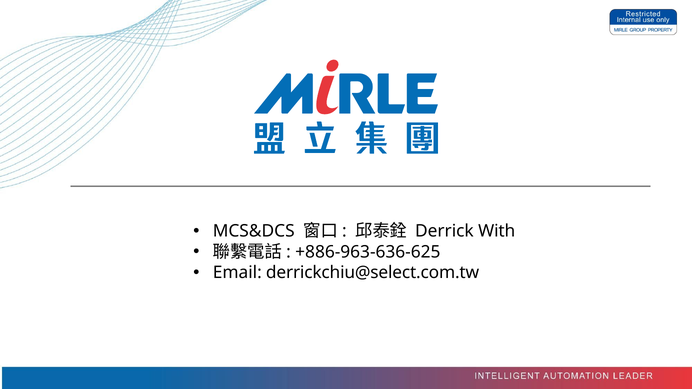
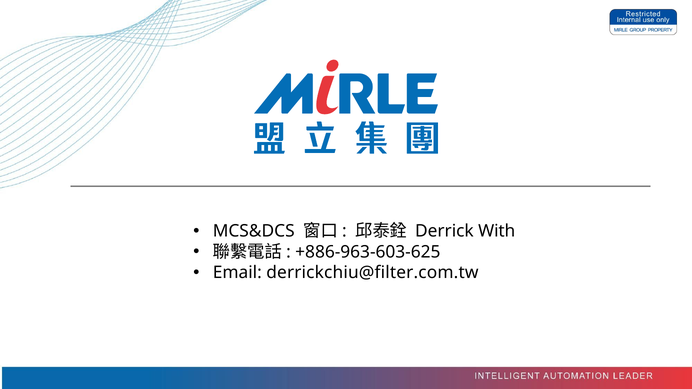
+886-963-636-625: +886-963-636-625 -> +886-963-603-625
derrickchiu@select.com.tw: derrickchiu@select.com.tw -> derrickchiu@filter.com.tw
